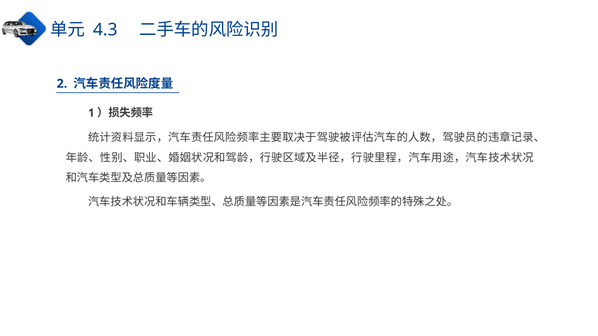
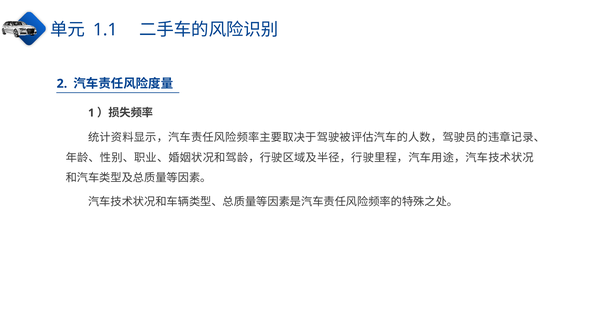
4.3: 4.3 -> 1.1
